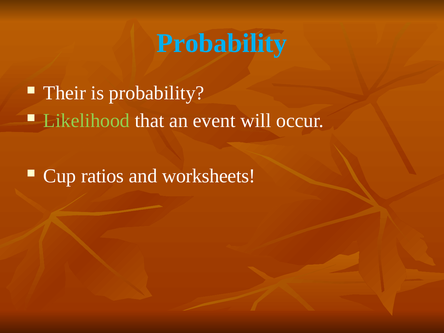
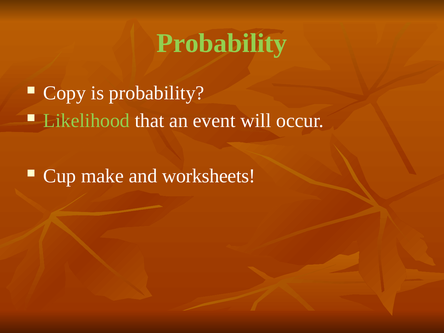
Probability at (222, 43) colour: light blue -> light green
Their: Their -> Copy
ratios: ratios -> make
